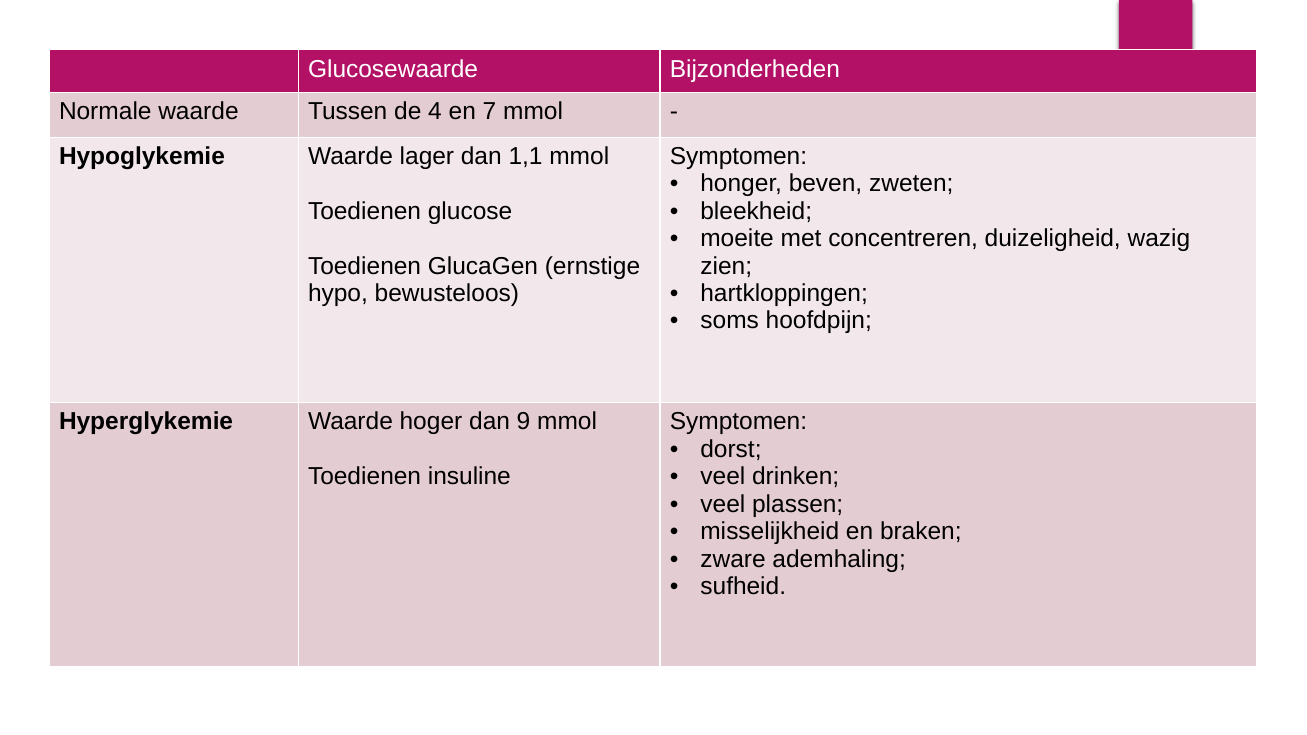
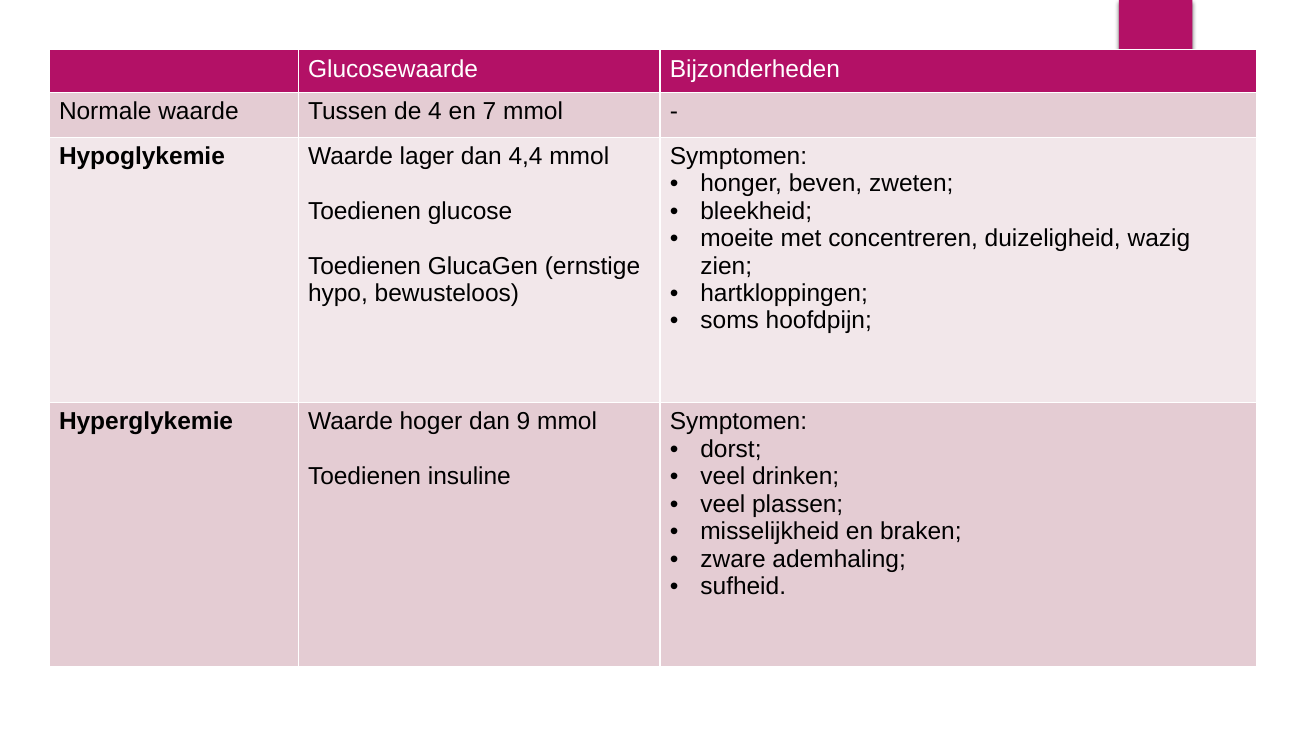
1,1: 1,1 -> 4,4
